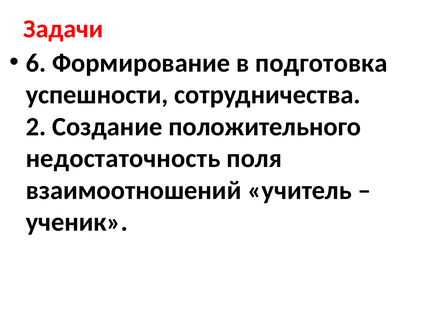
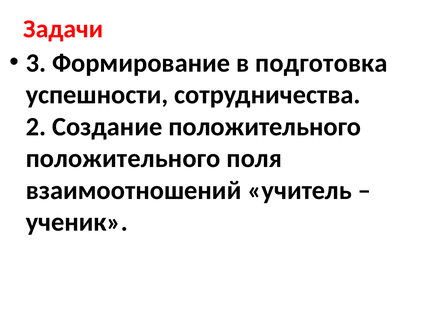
6: 6 -> 3
недостаточность at (123, 158): недостаточность -> положительного
